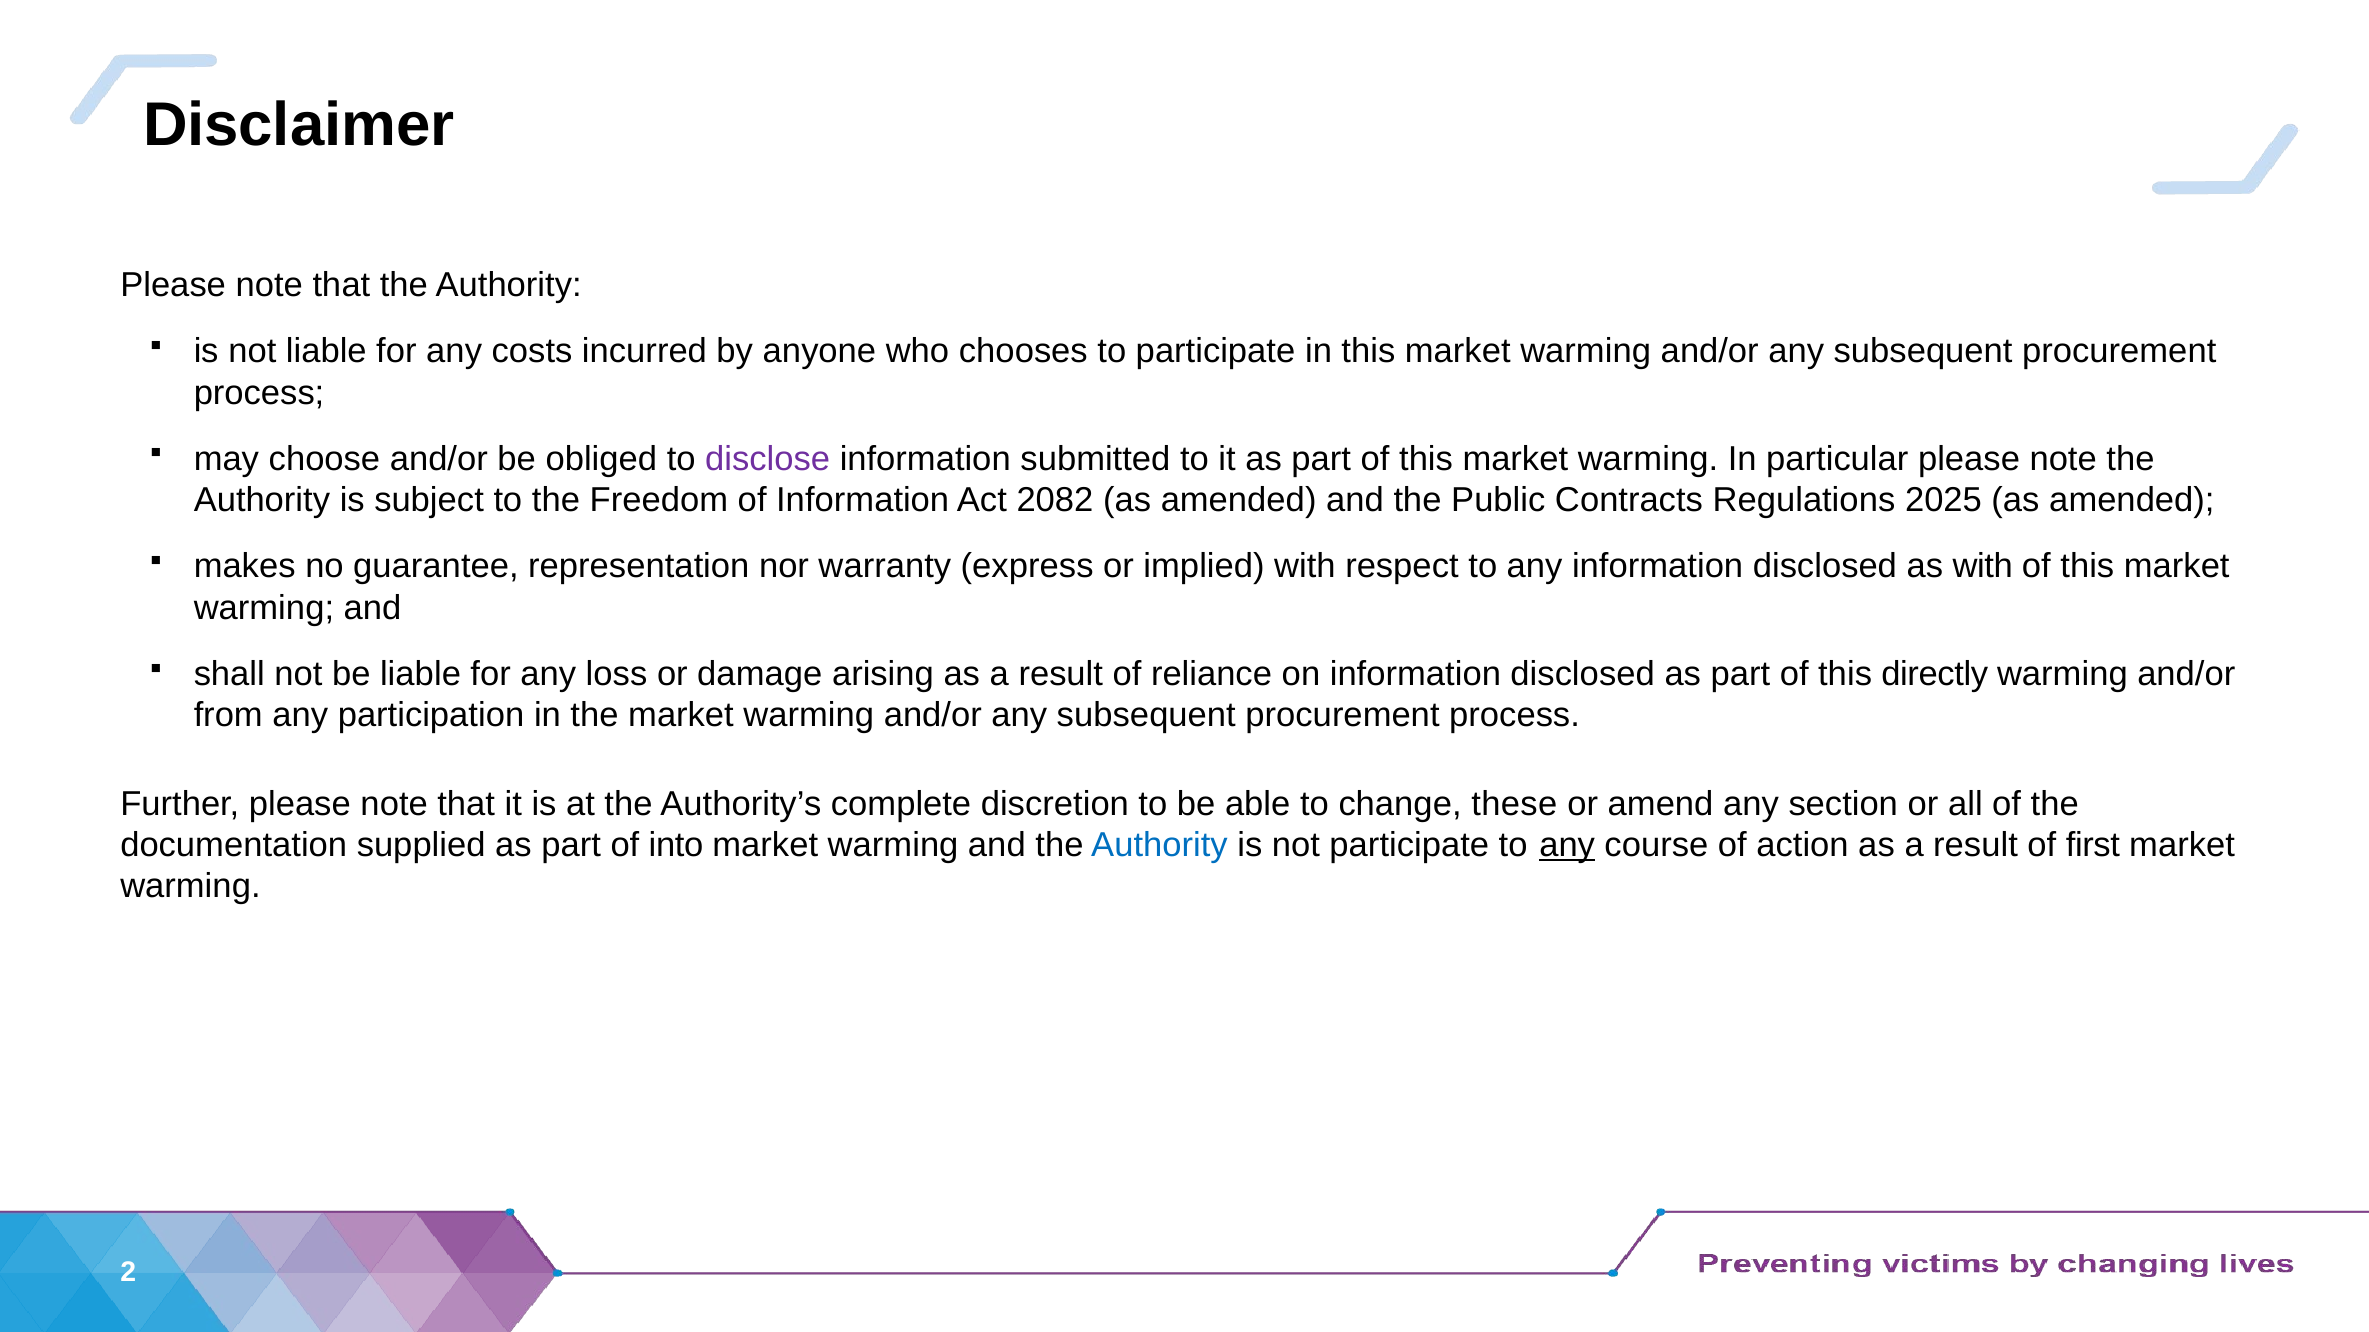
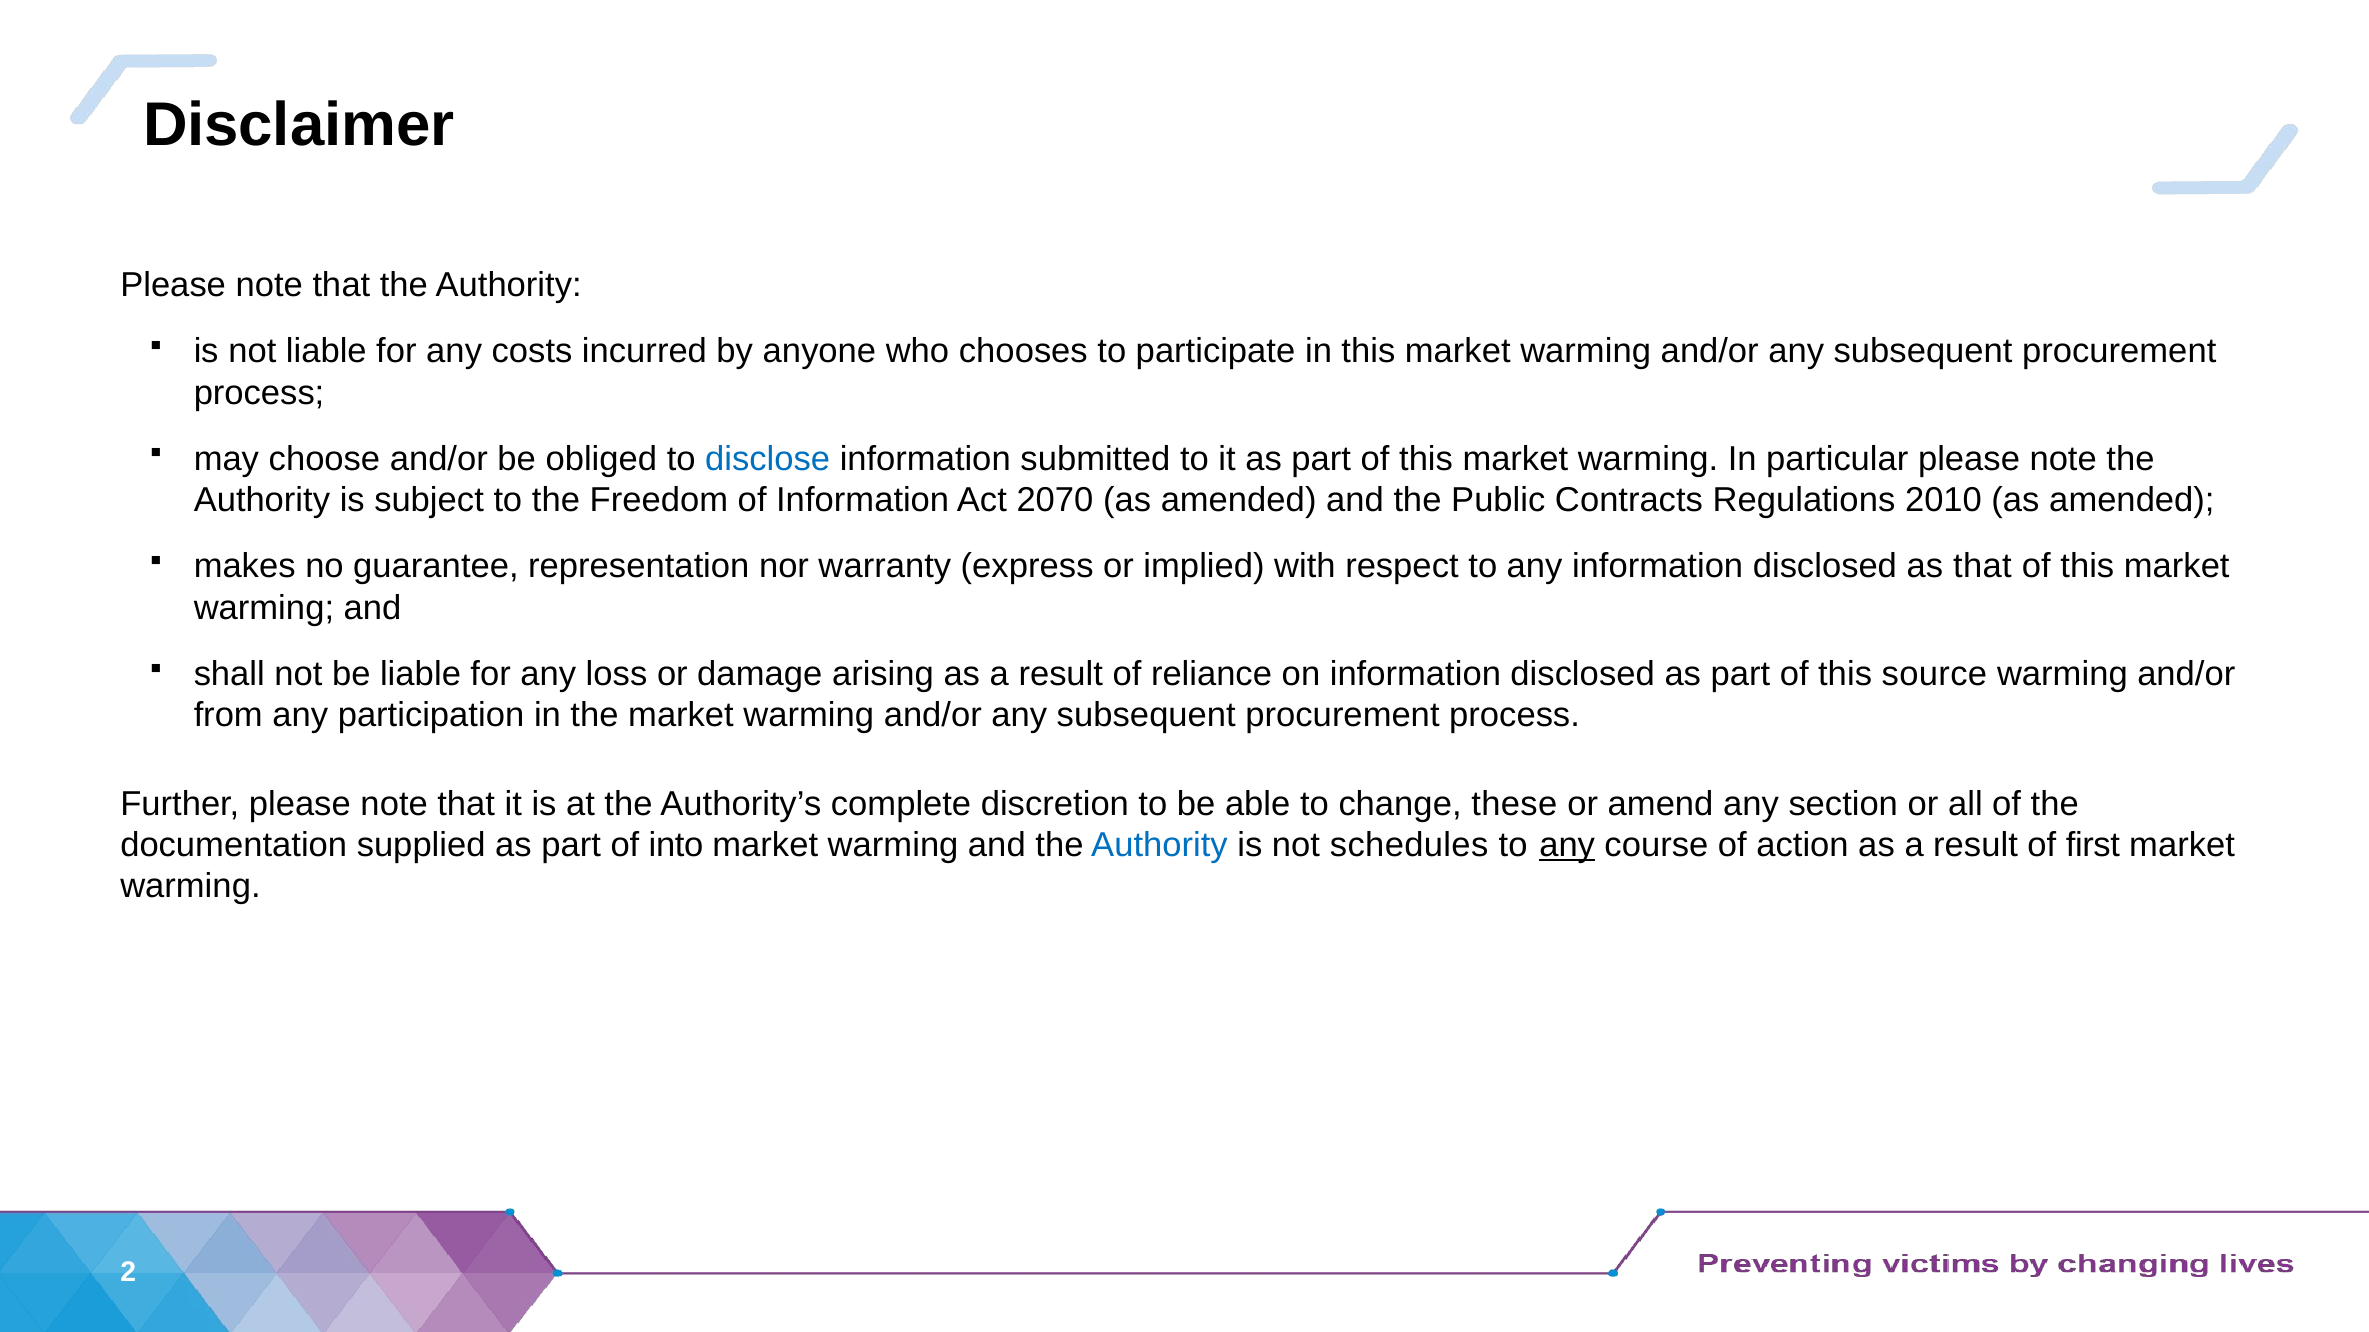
disclose colour: purple -> blue
2082: 2082 -> 2070
2025: 2025 -> 2010
as with: with -> that
directly: directly -> source
not participate: participate -> schedules
